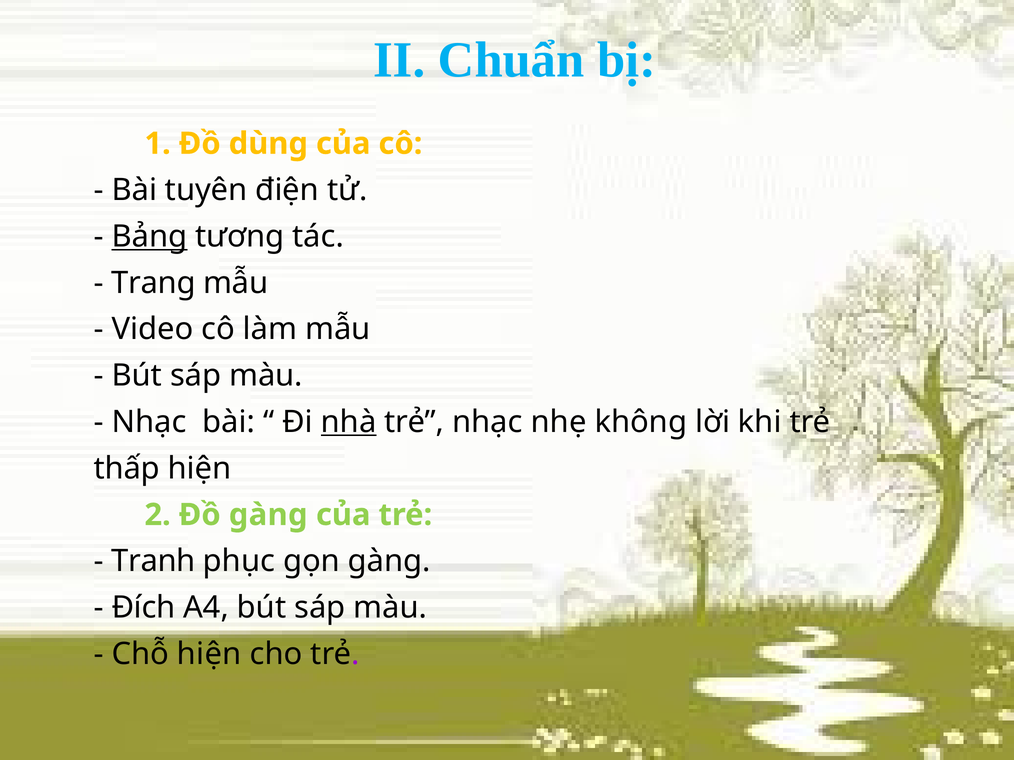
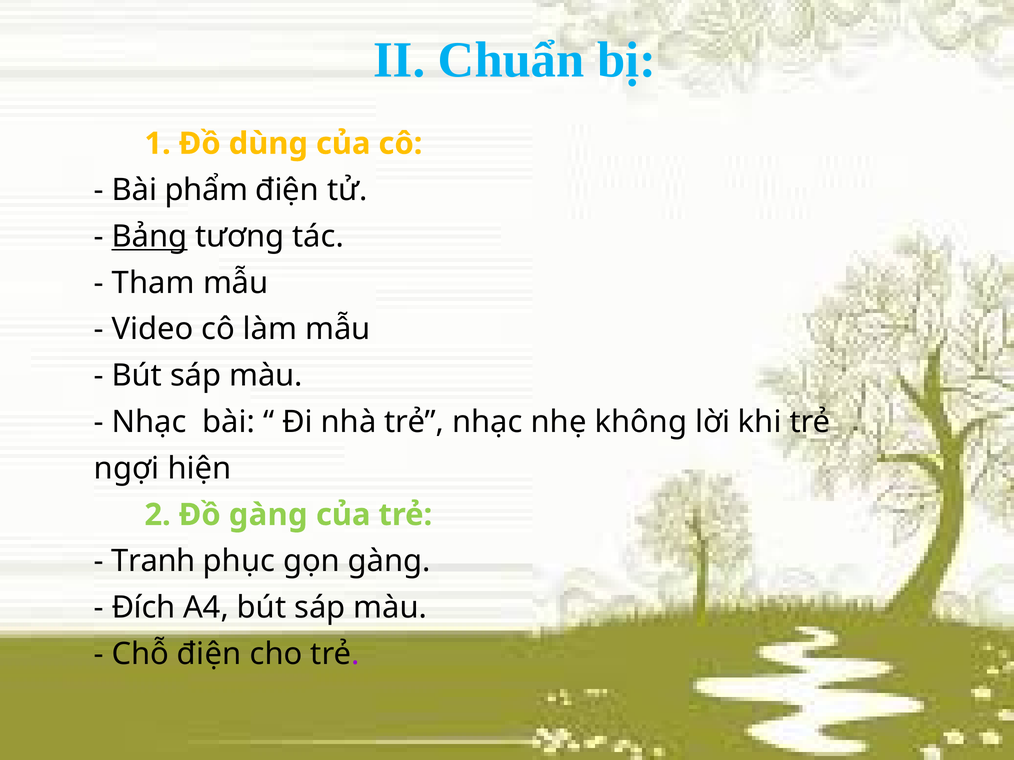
tuyên: tuyên -> phẩm
Trang: Trang -> Tham
nhà underline: present -> none
thấp: thấp -> ngợi
Chỗ hiện: hiện -> điện
